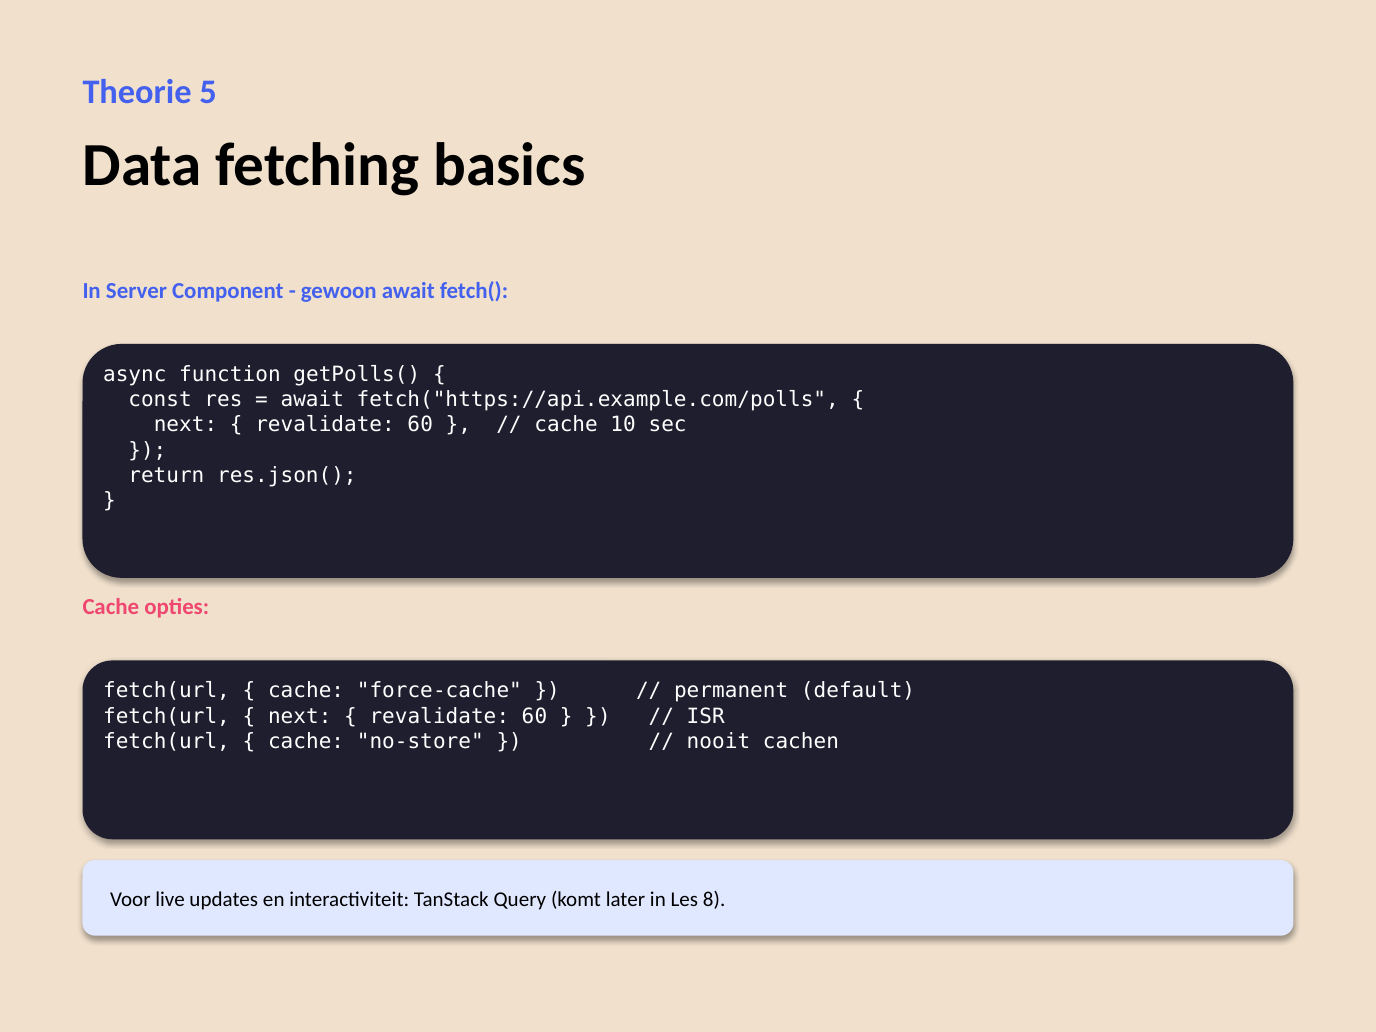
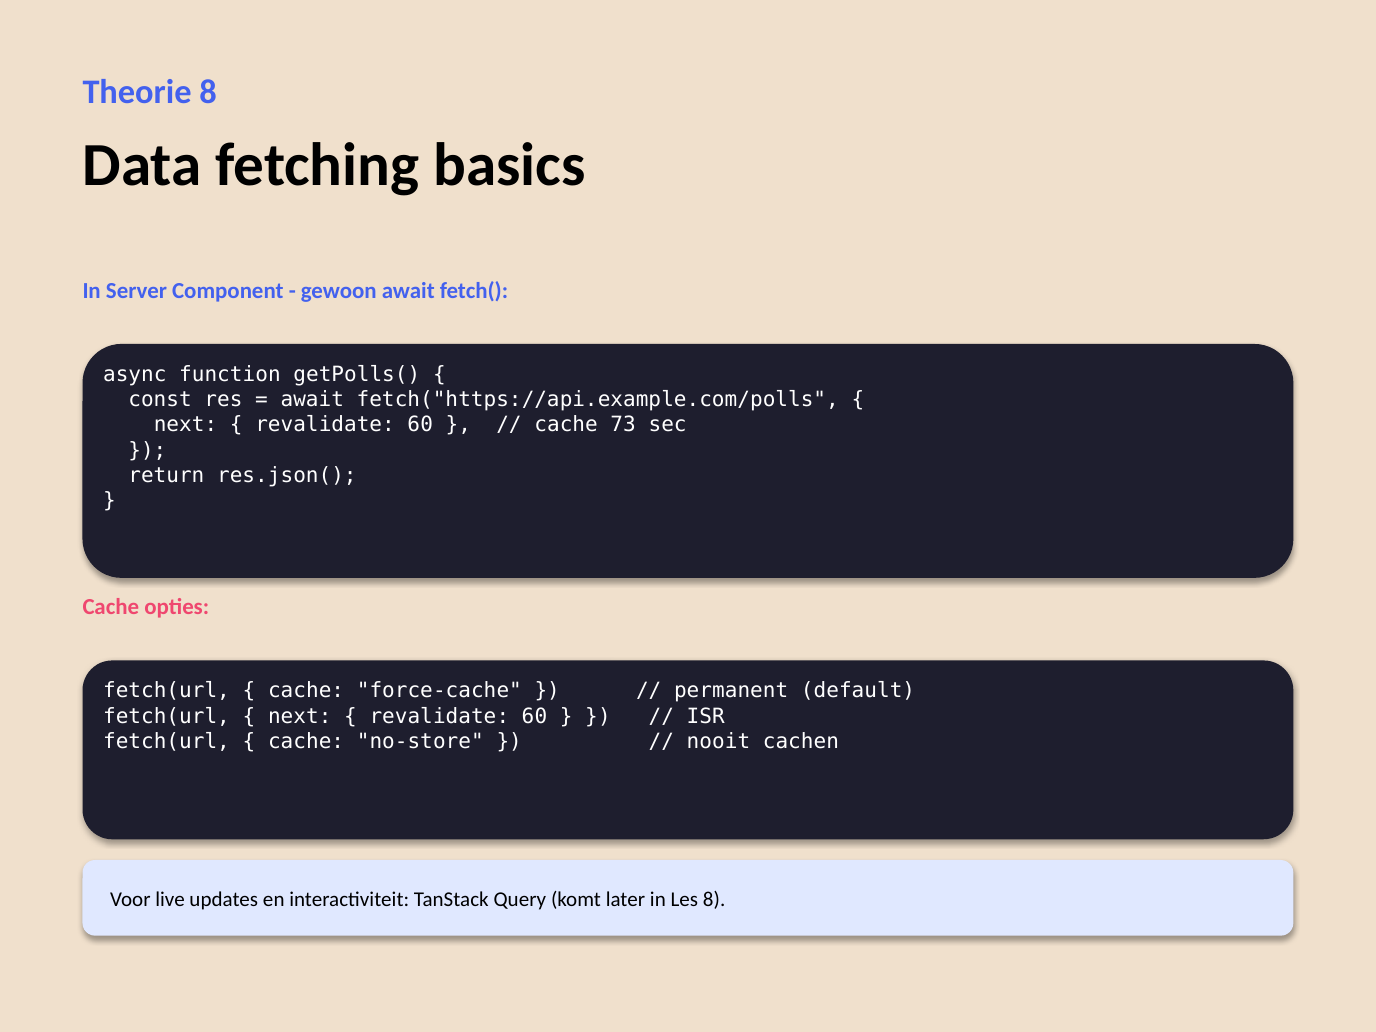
Theorie 5: 5 -> 8
10: 10 -> 73
